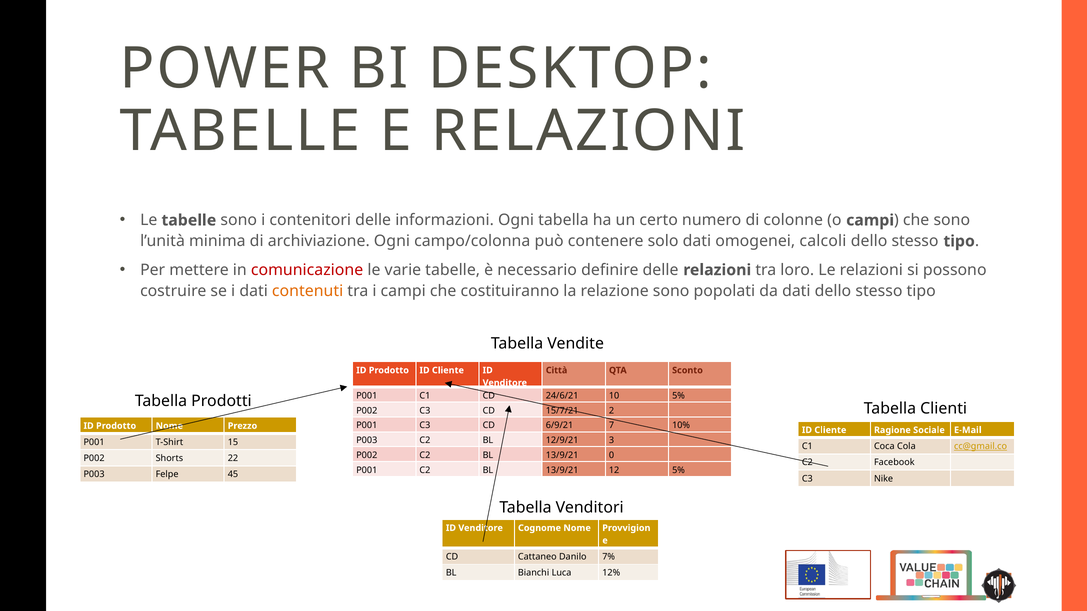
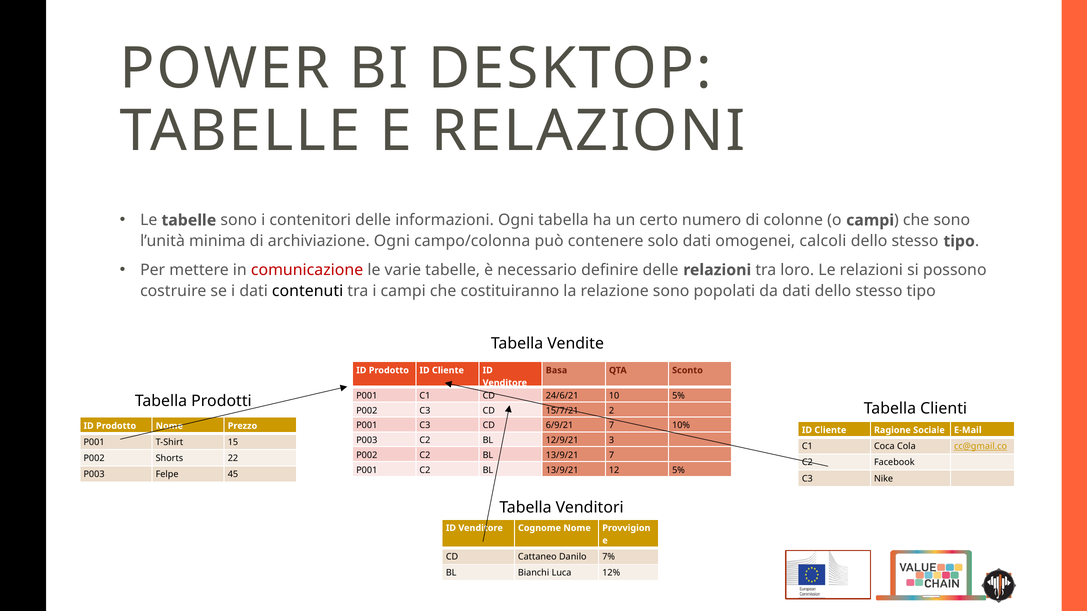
contenuti colour: orange -> black
Città: Città -> Basa
13/9/21 0: 0 -> 7
